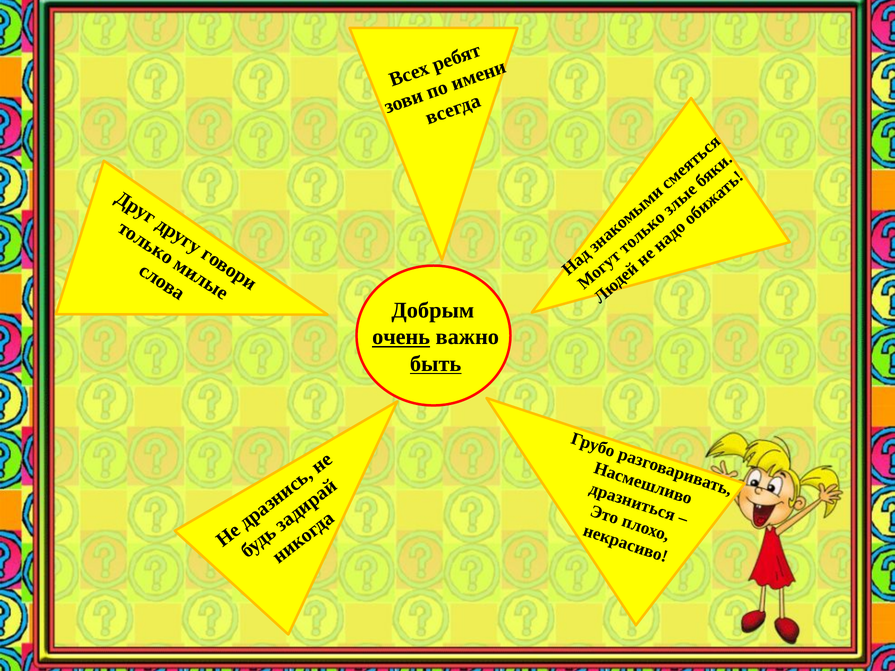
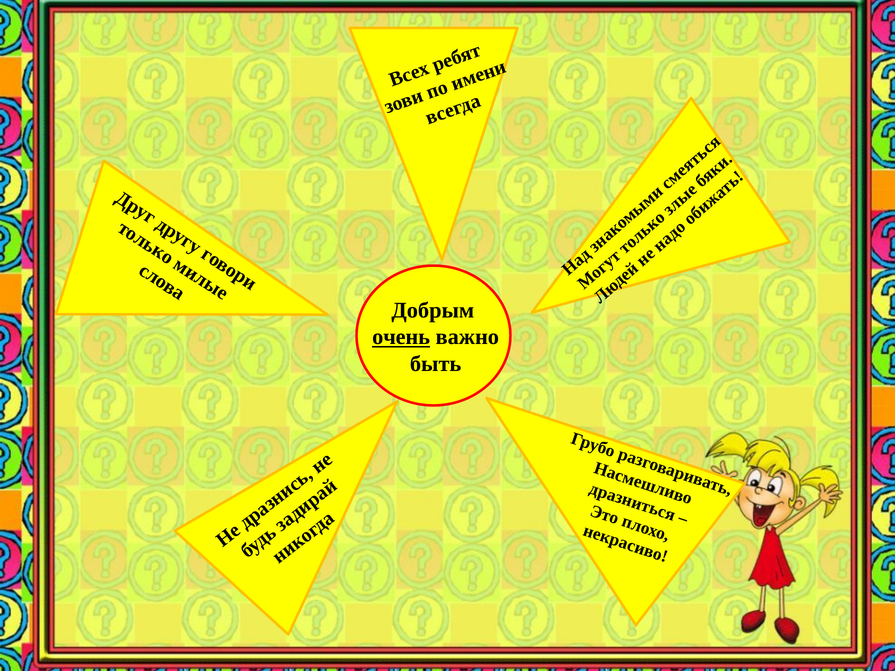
быть underline: present -> none
